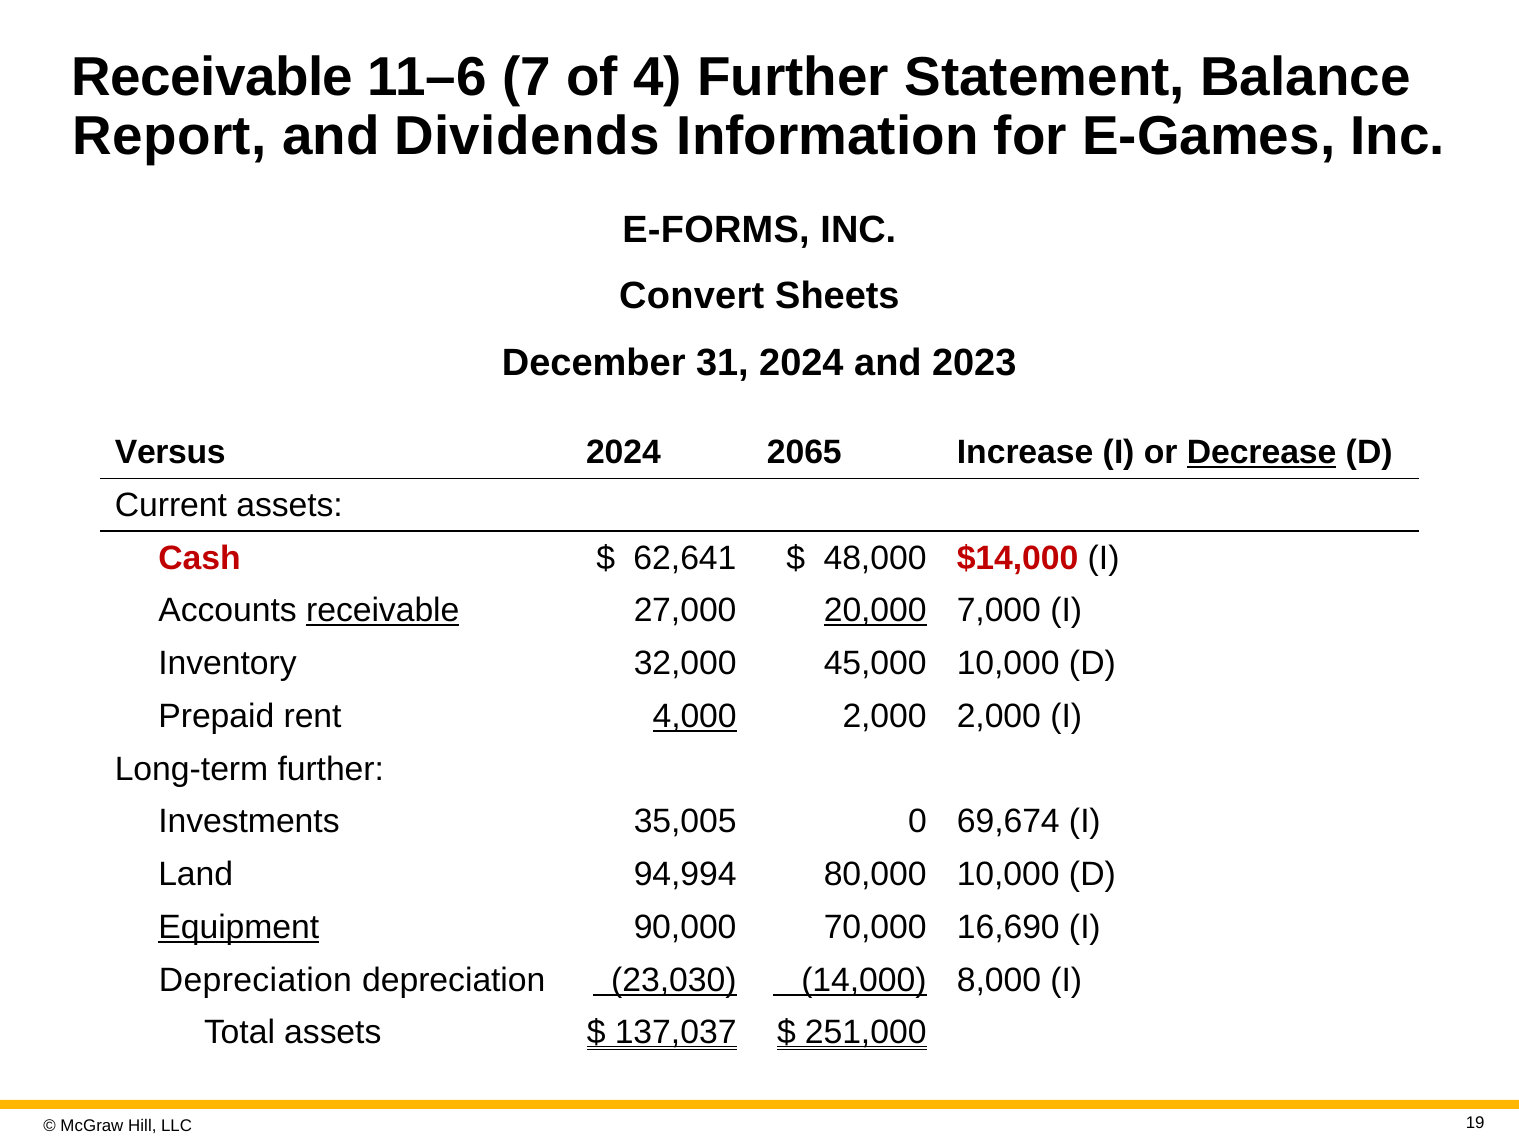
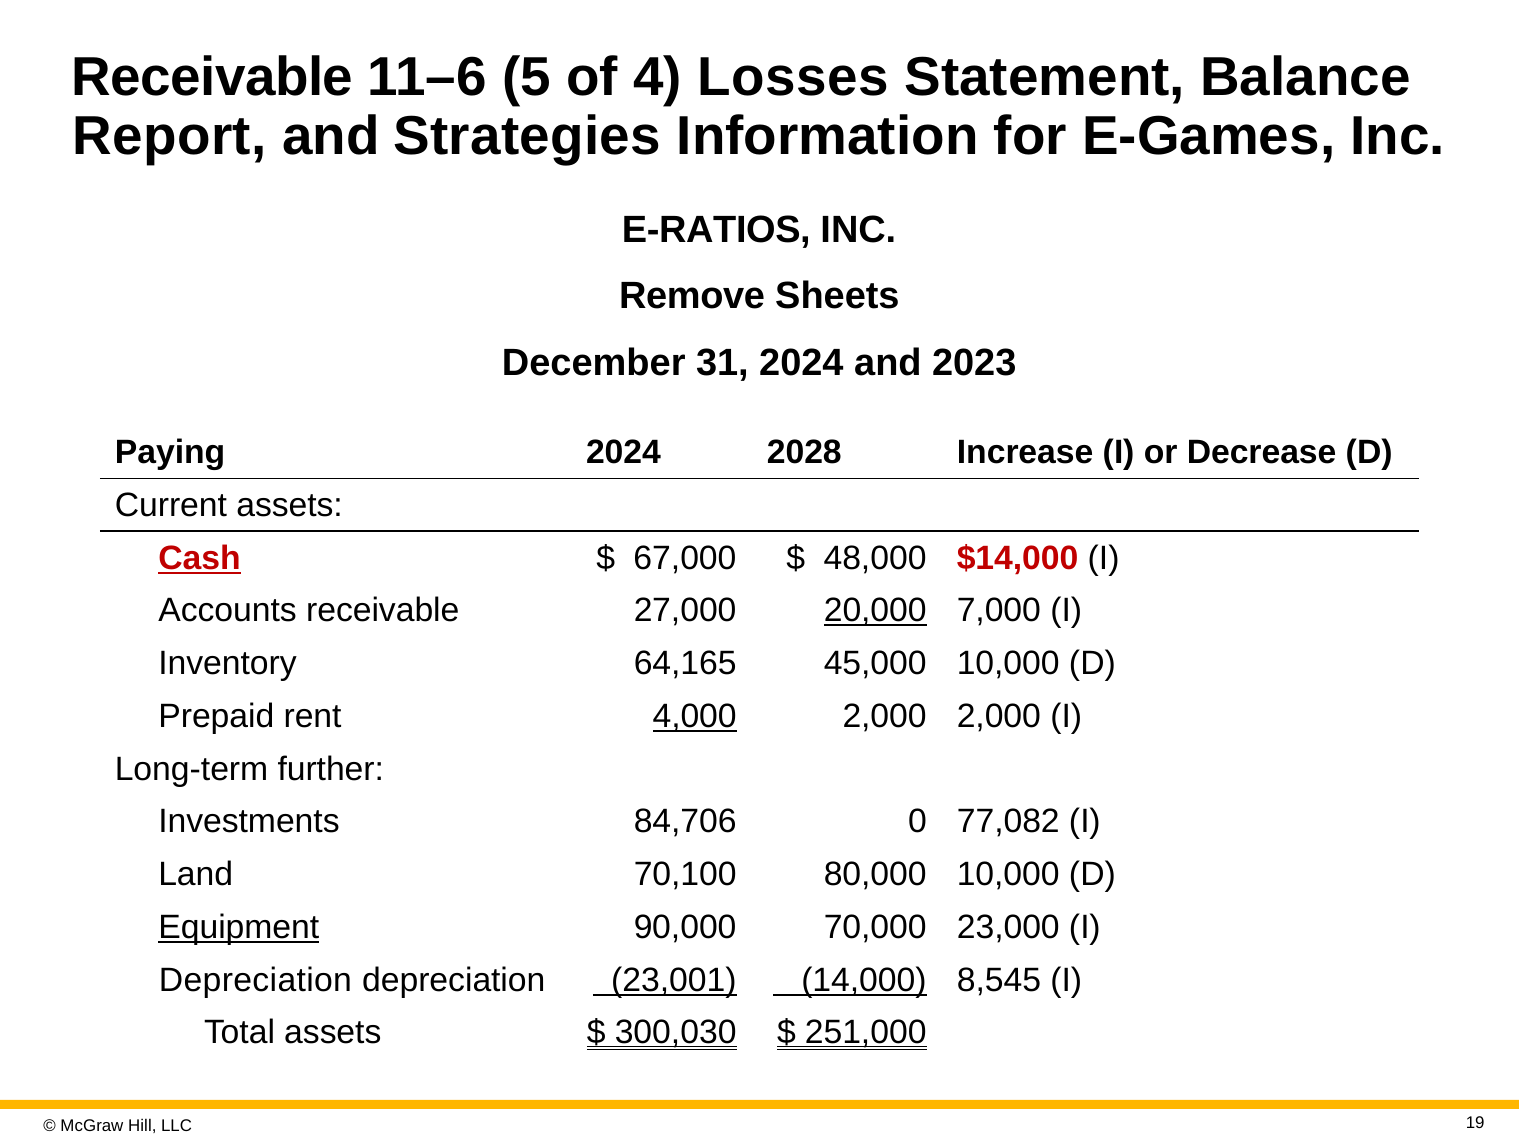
7: 7 -> 5
4 Further: Further -> Losses
Dividends: Dividends -> Strategies
E-FORMS: E-FORMS -> E-RATIOS
Convert: Convert -> Remove
Versus: Versus -> Paying
2065: 2065 -> 2028
Decrease underline: present -> none
Cash underline: none -> present
62,641: 62,641 -> 67,000
receivable at (383, 611) underline: present -> none
32,000: 32,000 -> 64,165
35,005: 35,005 -> 84,706
69,674: 69,674 -> 77,082
94,994: 94,994 -> 70,100
16,690: 16,690 -> 23,000
23,030: 23,030 -> 23,001
8,000: 8,000 -> 8,545
137,037: 137,037 -> 300,030
